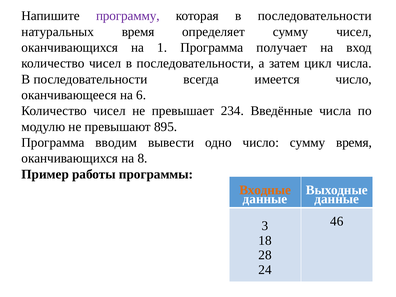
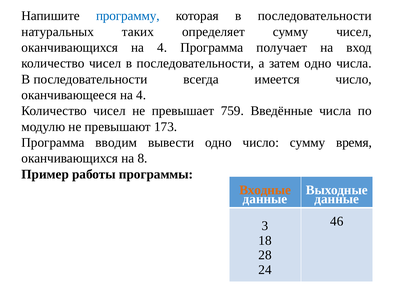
программу colour: purple -> blue
натуральных время: время -> таких
оканчивающихся на 1: 1 -> 4
затем цикл: цикл -> одно
оканчивающееся на 6: 6 -> 4
234: 234 -> 759
895: 895 -> 173
